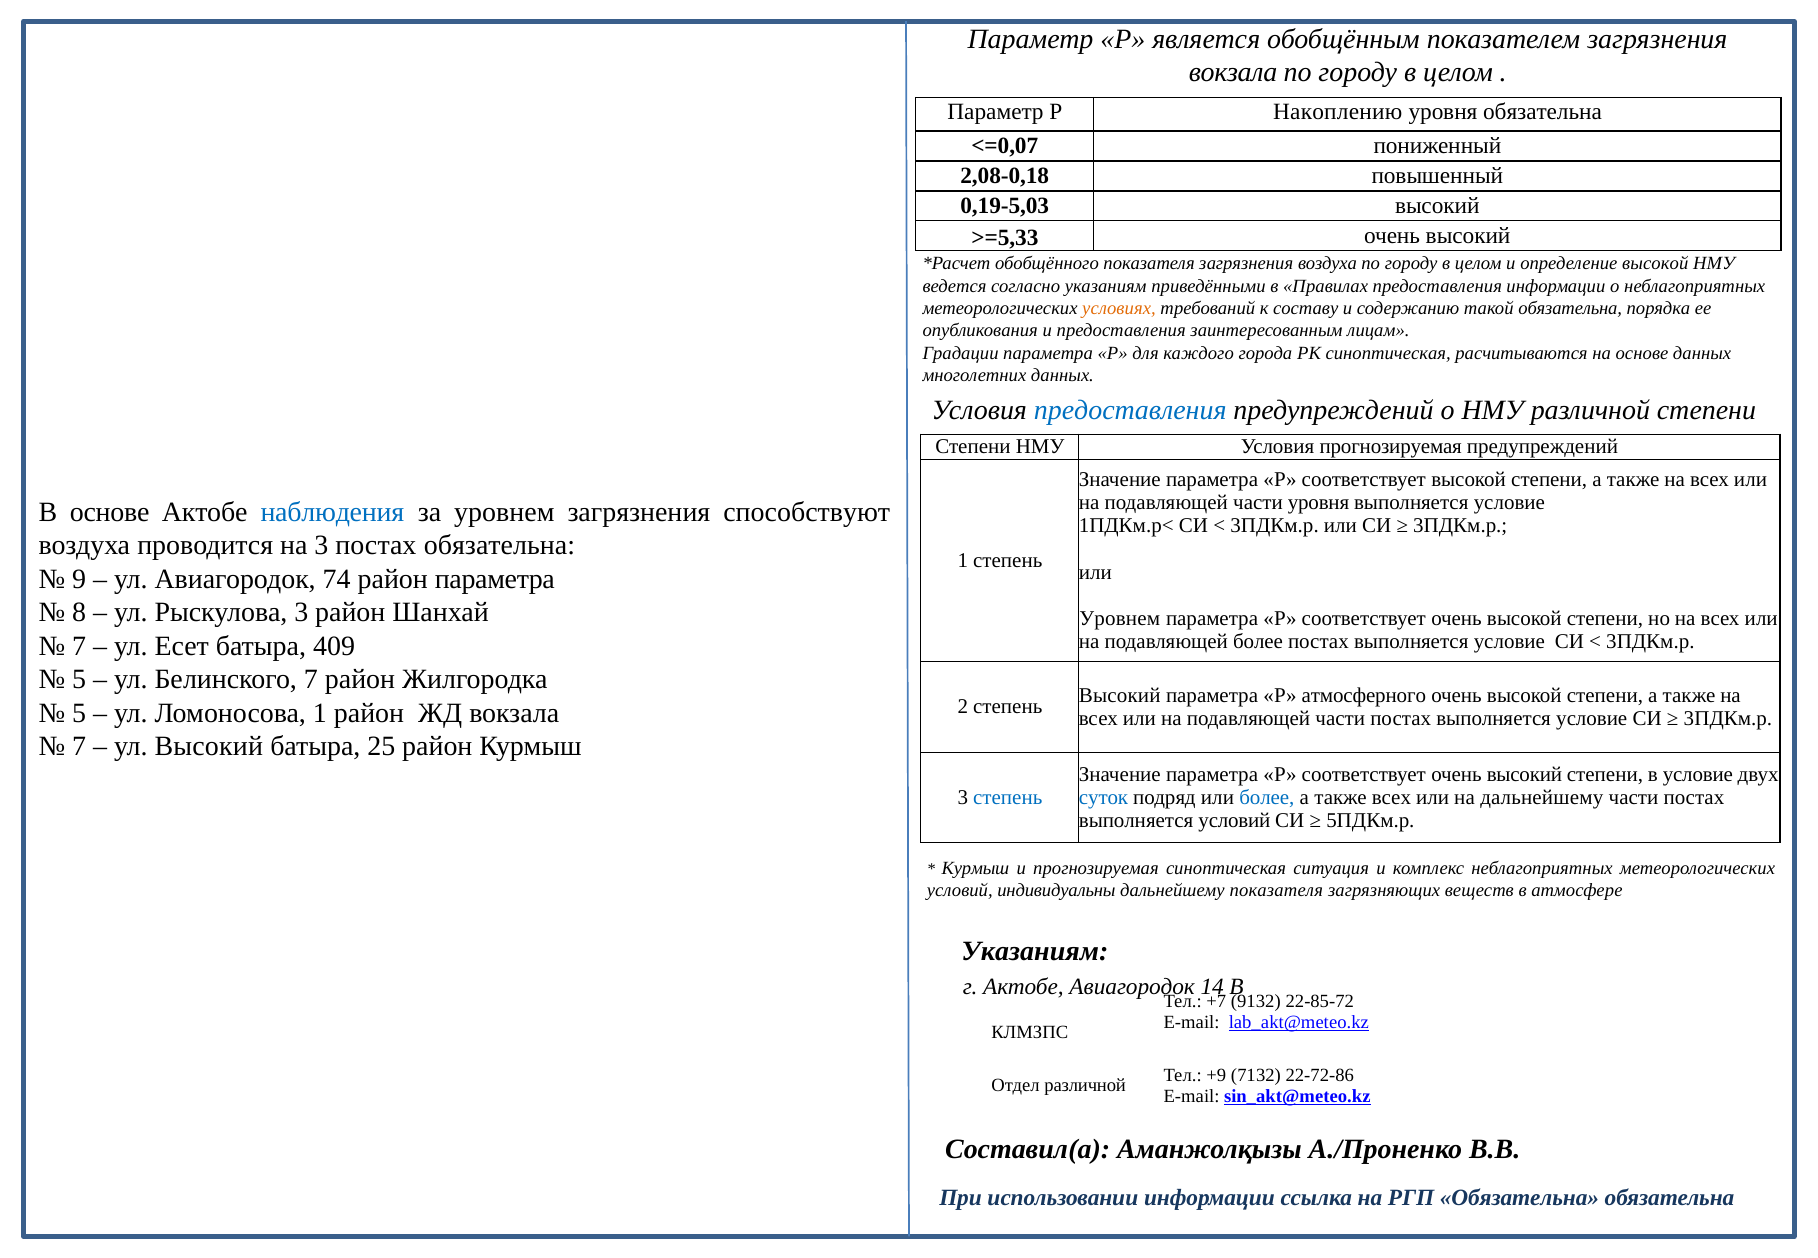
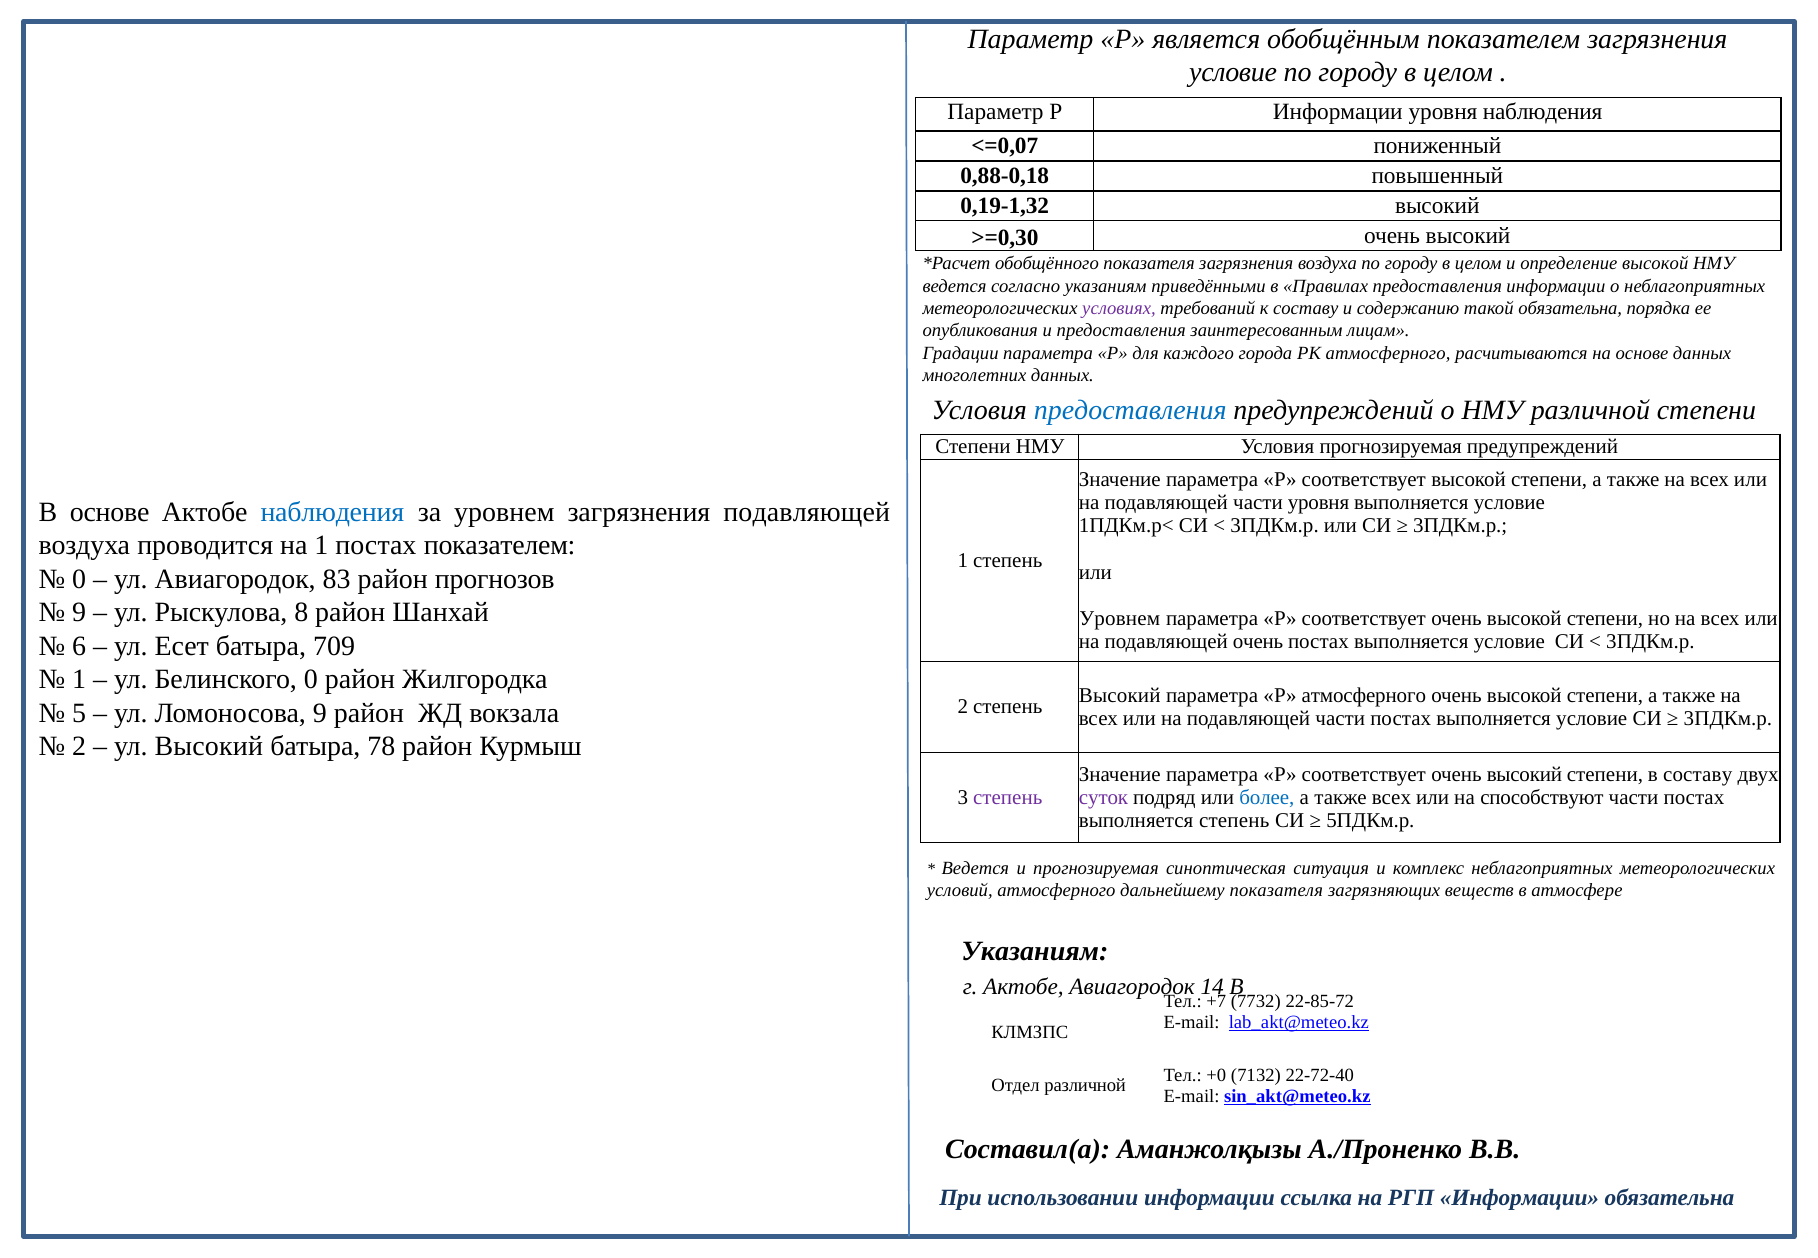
вокзала at (1233, 73): вокзала -> условие
Р Накоплению: Накоплению -> Информации
уровня обязательна: обязательна -> наблюдения
2,08-0,18: 2,08-0,18 -> 0,88-0,18
0,19-5,03: 0,19-5,03 -> 0,19-1,32
>=5,33: >=5,33 -> >=0,30
условиях colour: orange -> purple
РК синоптическая: синоптическая -> атмосферного
загрязнения способствуют: способствуют -> подавляющей
на 3: 3 -> 1
постах обязательна: обязательна -> показателем
9 at (79, 579): 9 -> 0
74: 74 -> 83
район параметра: параметра -> прогнозов
8 at (79, 613): 8 -> 9
Рыскулова 3: 3 -> 8
подавляющей более: более -> очень
7 at (79, 646): 7 -> 6
409: 409 -> 709
5 at (79, 680): 5 -> 1
Белинского 7: 7 -> 0
Ломоносова 1: 1 -> 9
7 at (79, 747): 7 -> 2
25: 25 -> 78
в условие: условие -> составу
степень at (1008, 798) colour: blue -> purple
суток colour: blue -> purple
на дальнейшему: дальнейшему -> способствуют
выполняется условий: условий -> степень
Курмыш at (975, 868): Курмыш -> Ведется
условий индивидуальны: индивидуальны -> атмосферного
9132: 9132 -> 7732
+9: +9 -> +0
22-72-86: 22-72-86 -> 22-72-40
РГП Обязательна: Обязательна -> Информации
